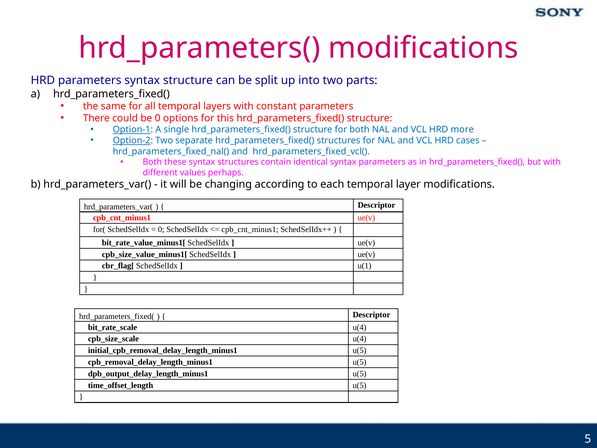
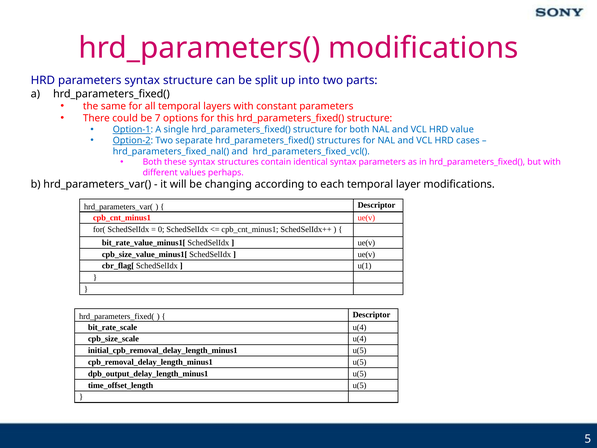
be 0: 0 -> 7
more: more -> value
